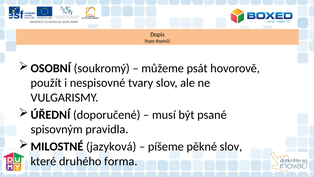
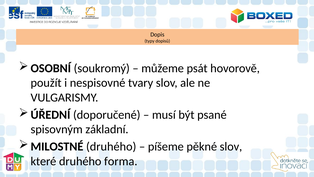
pravidla: pravidla -> základní
MILOSTNÉ jazyková: jazyková -> druhého
